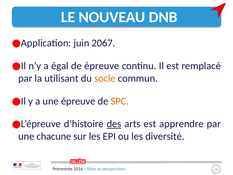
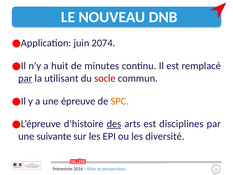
2067: 2067 -> 2074
égal: égal -> huit
de épreuve: épreuve -> minutes
par at (25, 78) underline: none -> present
socle colour: orange -> red
apprendre: apprendre -> disciplines
chacune: chacune -> suivante
